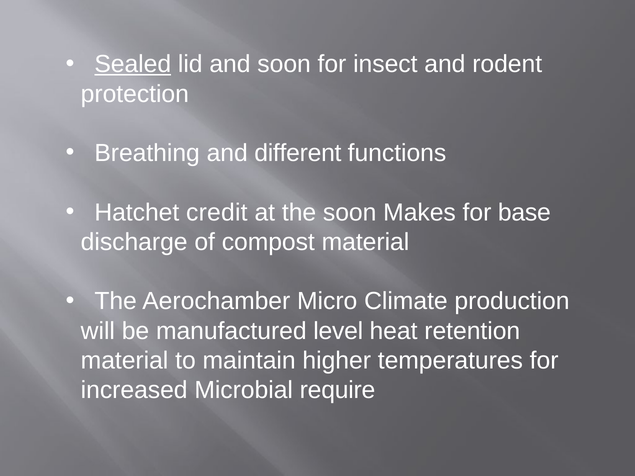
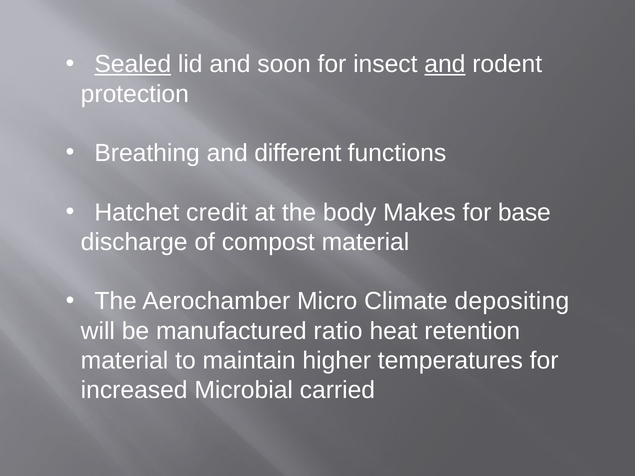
and at (445, 64) underline: none -> present
the soon: soon -> body
production: production -> depositing
level: level -> ratio
require: require -> carried
